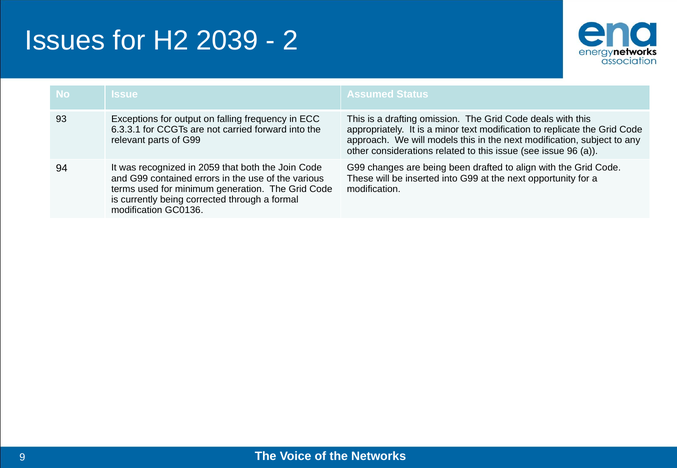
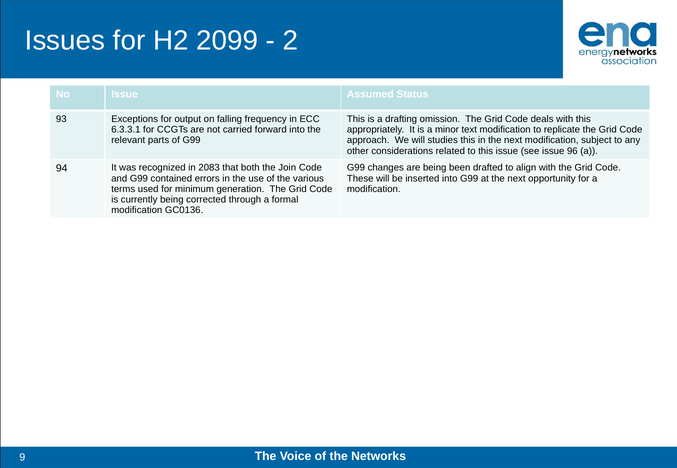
2039: 2039 -> 2099
models: models -> studies
2059: 2059 -> 2083
